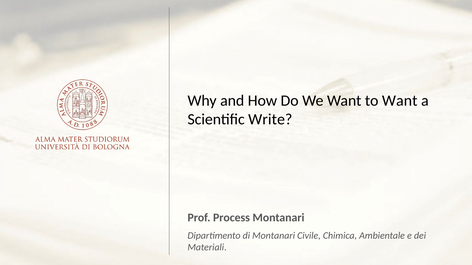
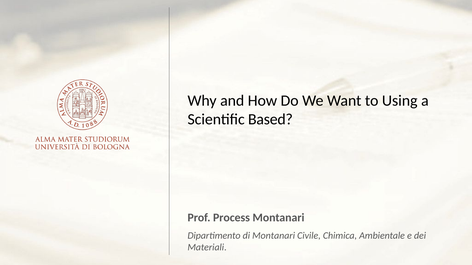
to Want: Want -> Using
Write: Write -> Based
